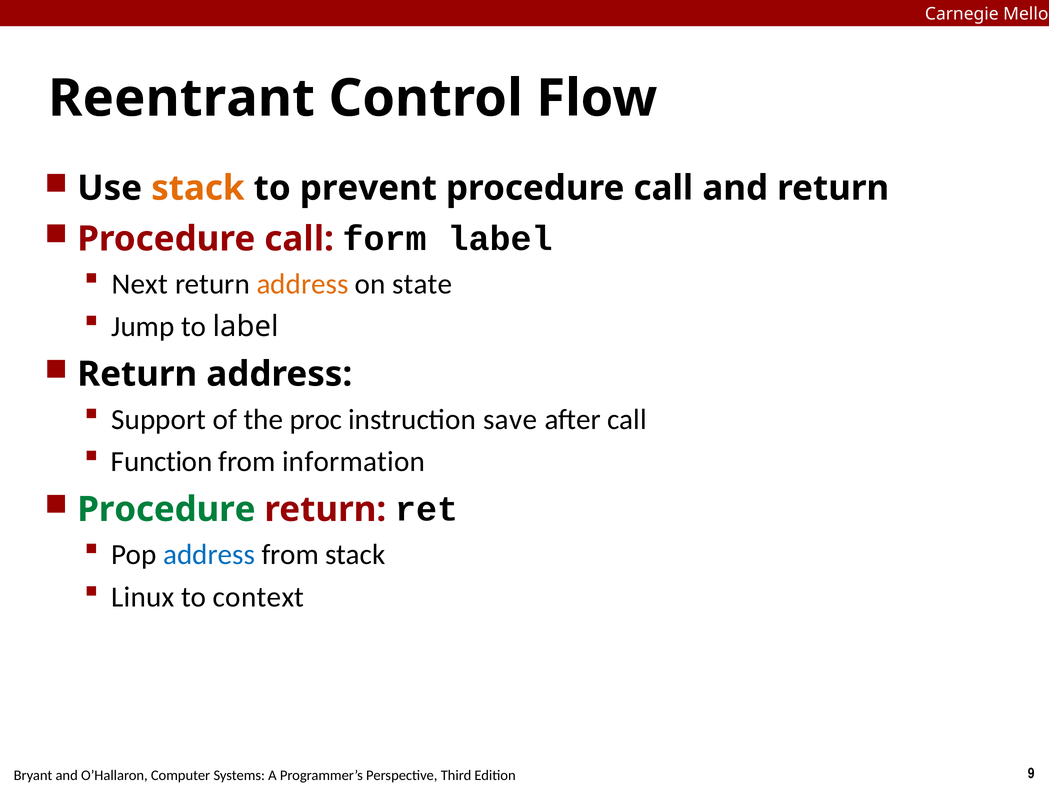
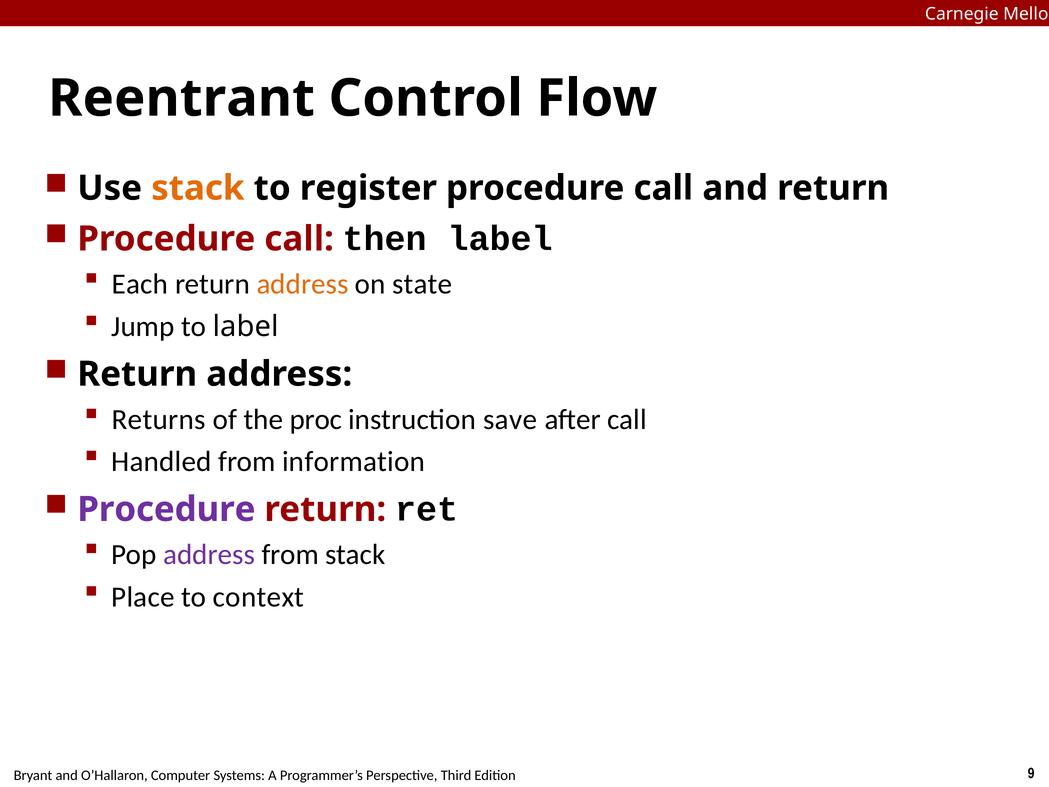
prevent: prevent -> register
form: form -> then
Next: Next -> Each
Support: Support -> Returns
Function: Function -> Handled
Procedure at (166, 509) colour: green -> purple
address at (209, 555) colour: blue -> purple
Linux: Linux -> Place
